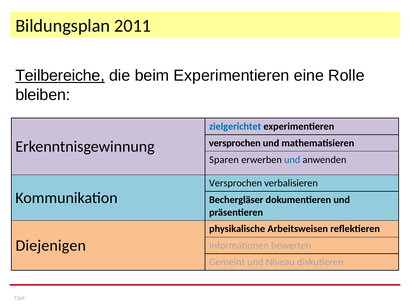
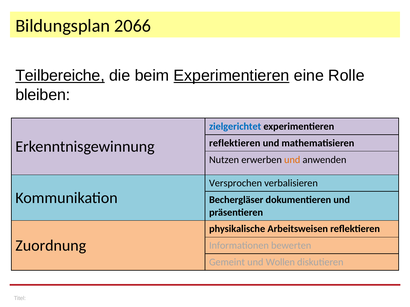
2011: 2011 -> 2066
Experimentieren at (232, 76) underline: none -> present
versprochen at (235, 143): versprochen -> reflektieren
Sparen: Sparen -> Nutzen
und at (292, 160) colour: blue -> orange
Diejenigen: Diejenigen -> Zuordnung
Niveau: Niveau -> Wollen
